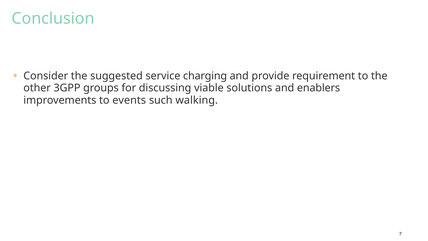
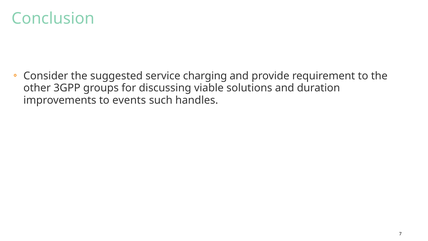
enablers: enablers -> duration
walking: walking -> handles
